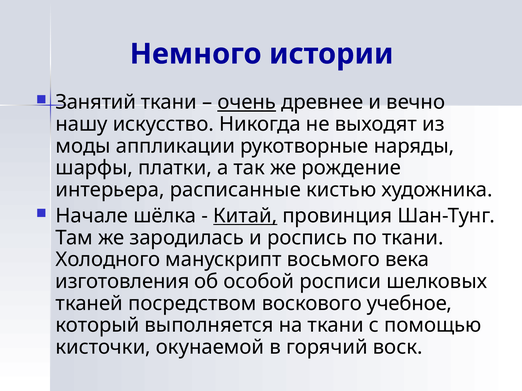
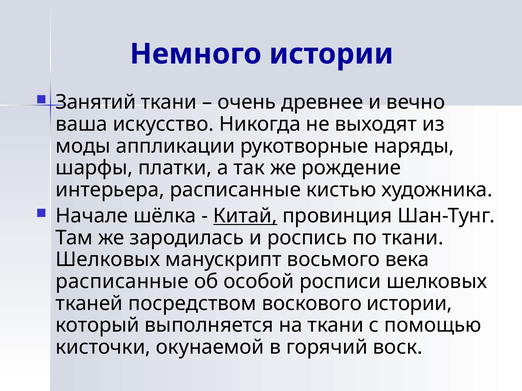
очень underline: present -> none
нашу: нашу -> ваша
Холодного at (108, 260): Холодного -> Шелковых
изготовления at (122, 282): изготовления -> расписанные
воскового учебное: учебное -> истории
